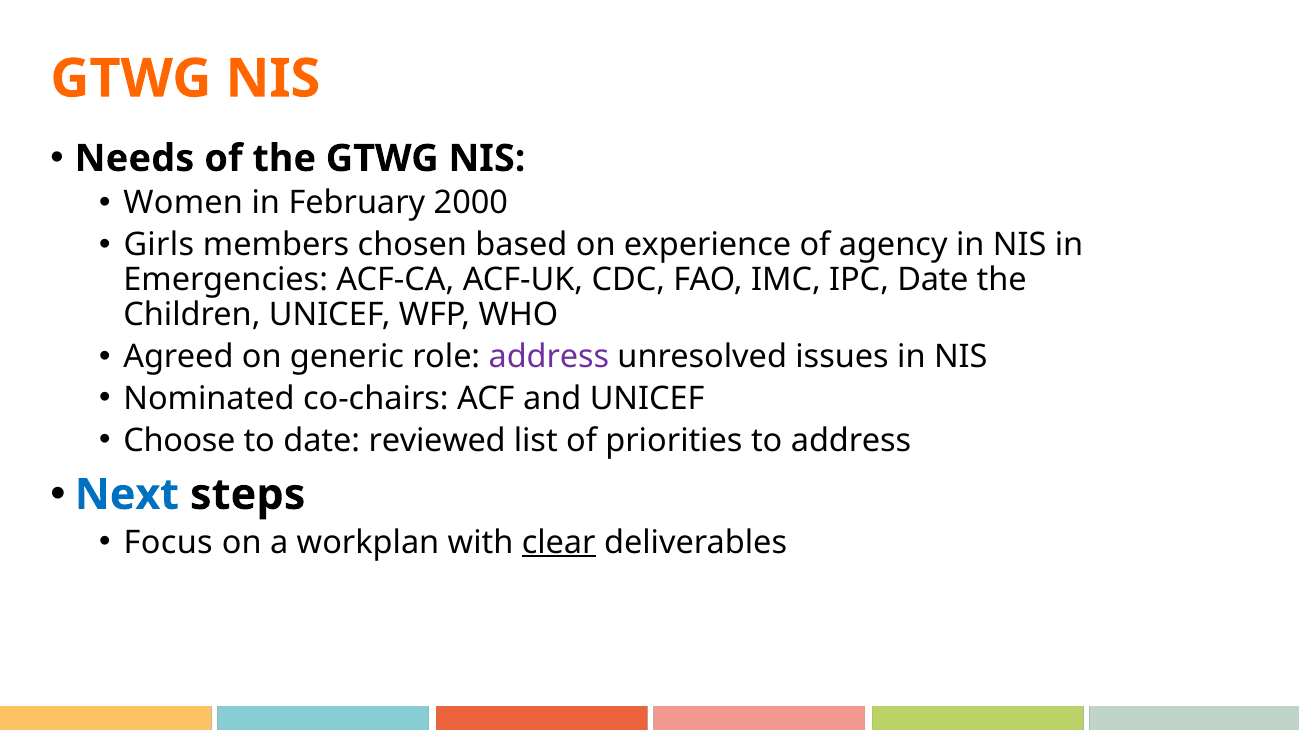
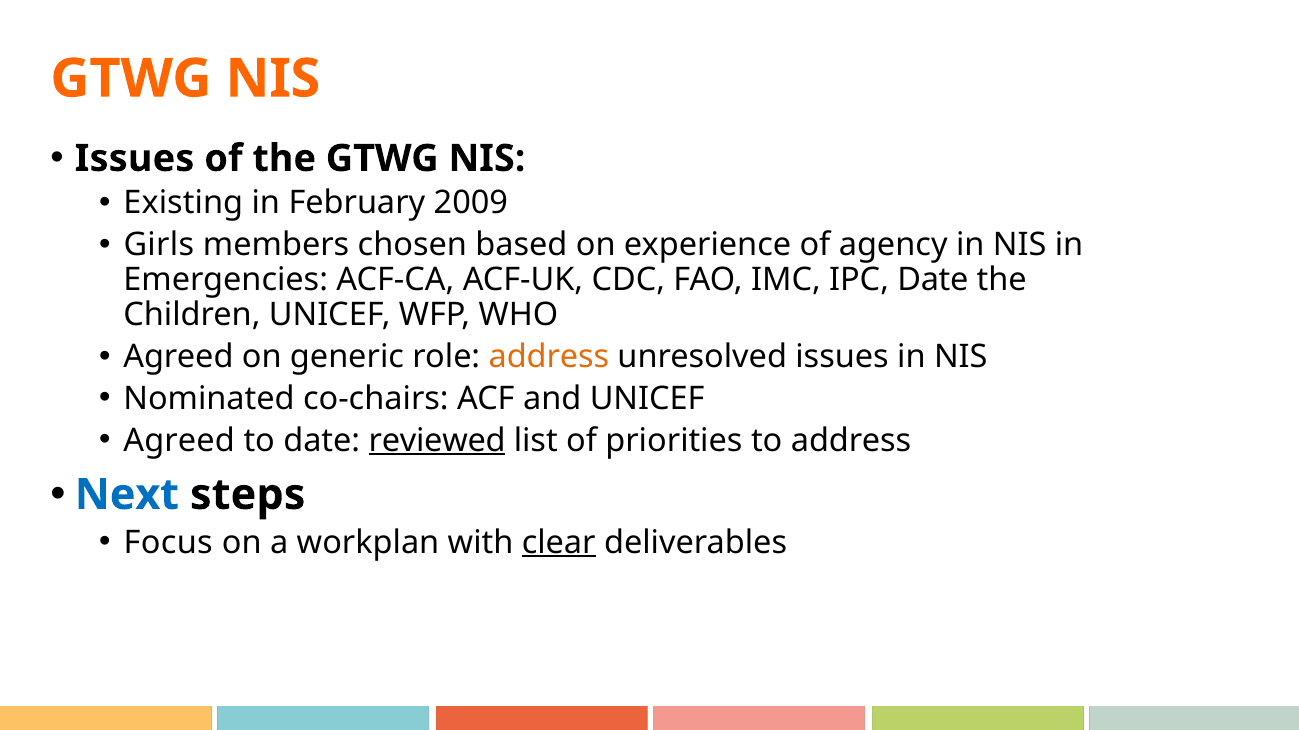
Needs at (135, 159): Needs -> Issues
Women: Women -> Existing
2000: 2000 -> 2009
address at (549, 357) colour: purple -> orange
Choose at (179, 441): Choose -> Agreed
reviewed underline: none -> present
